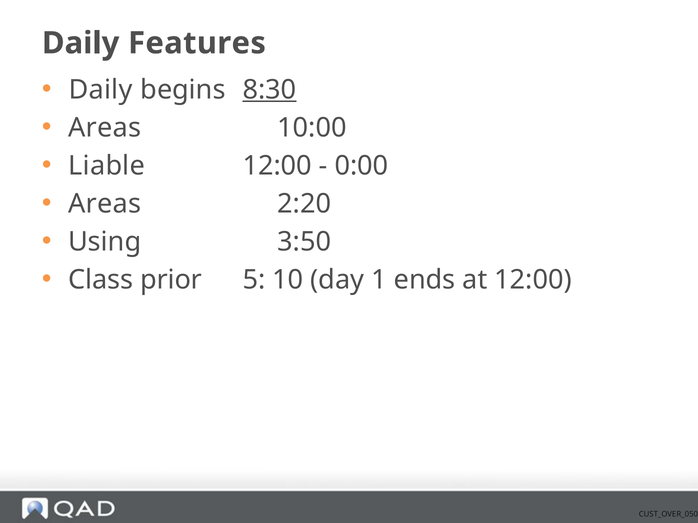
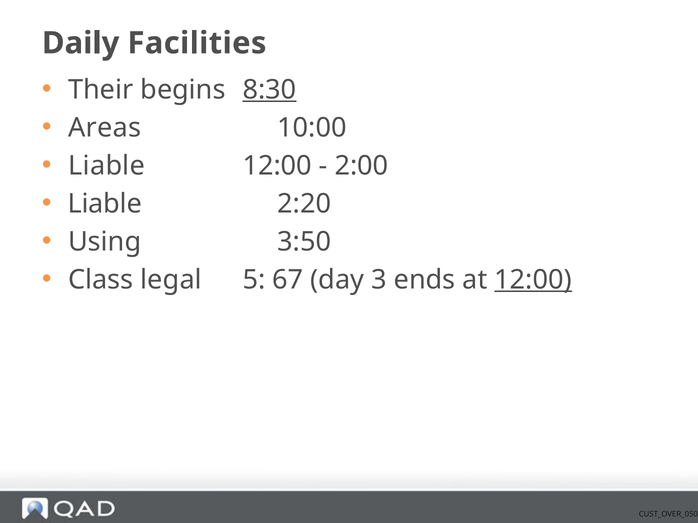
Features: Features -> Facilities
Daily at (101, 90): Daily -> Their
0:00: 0:00 -> 2:00
Areas at (105, 204): Areas -> Liable
prior: prior -> legal
10: 10 -> 67
1: 1 -> 3
12:00 at (533, 280) underline: none -> present
